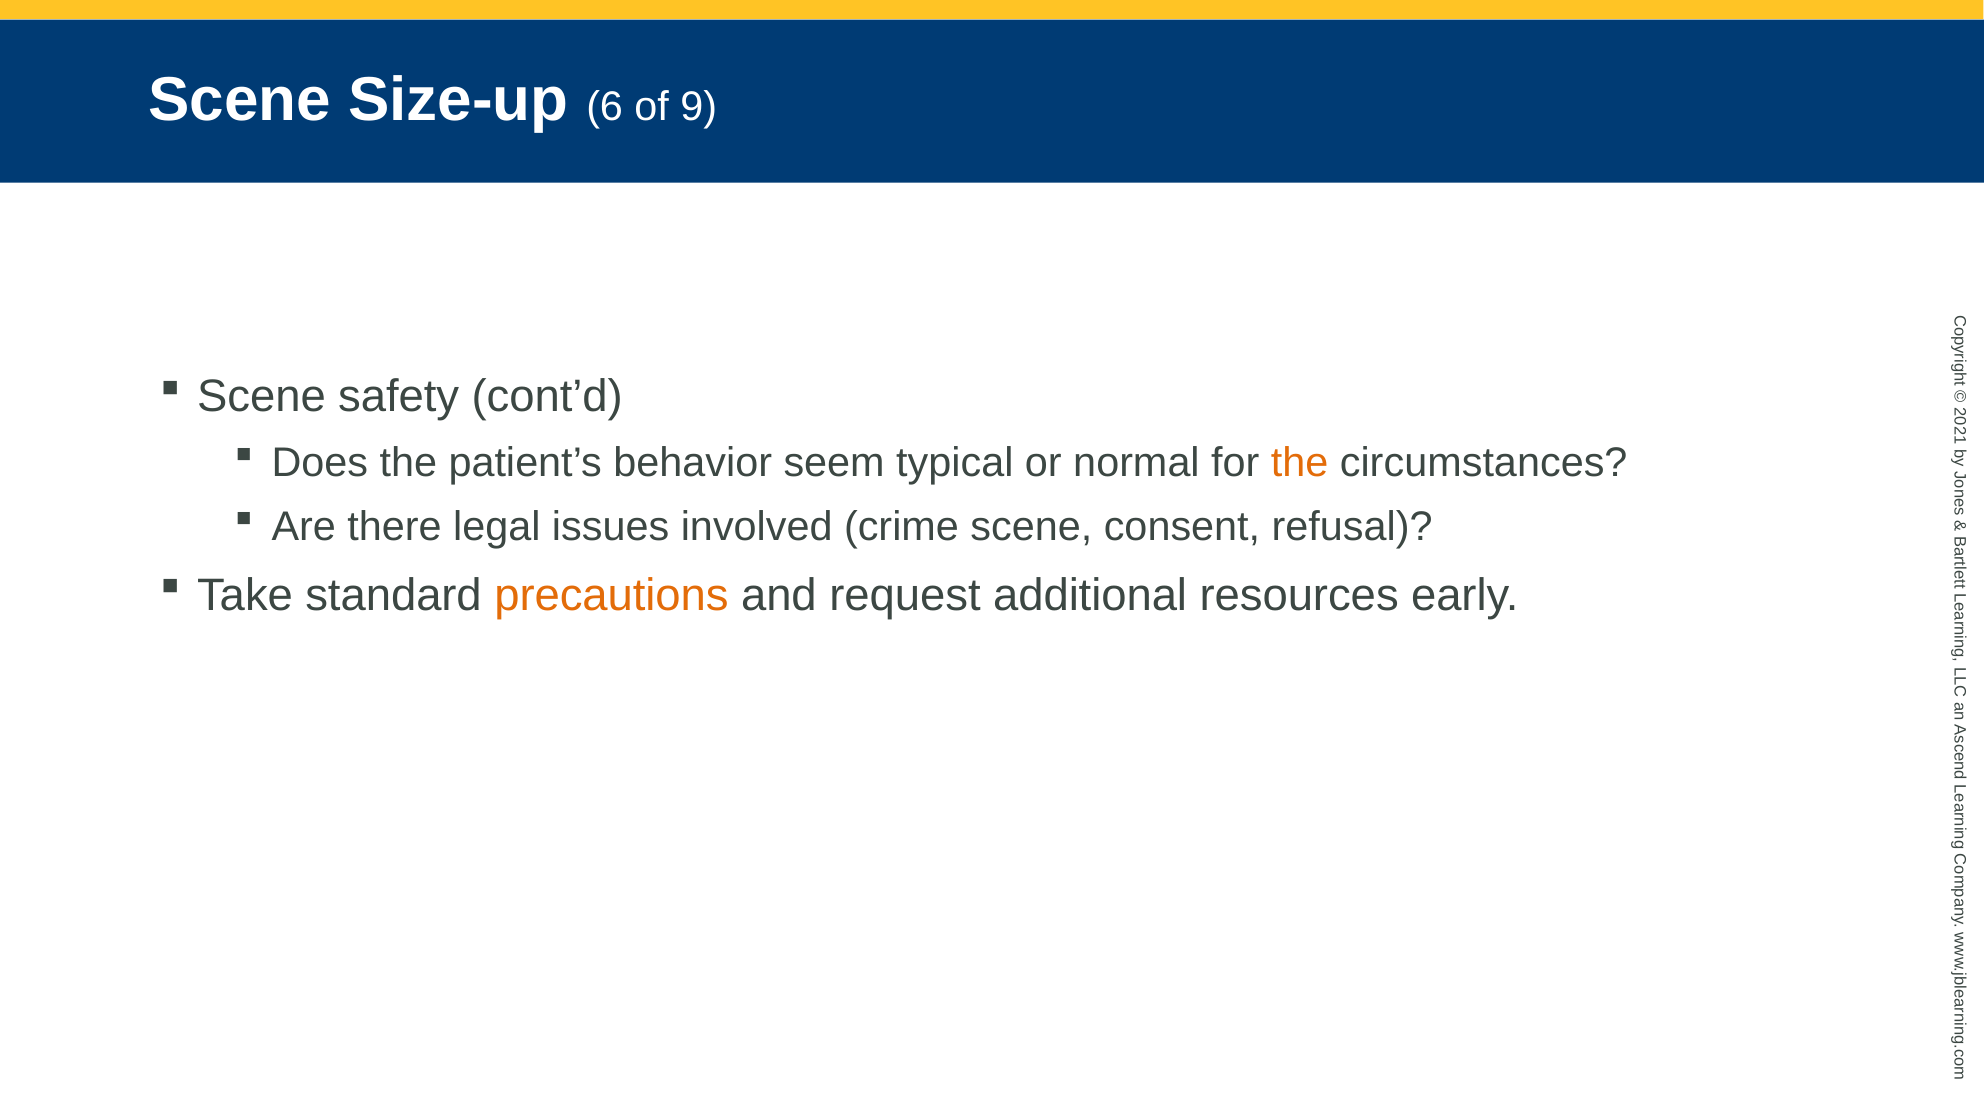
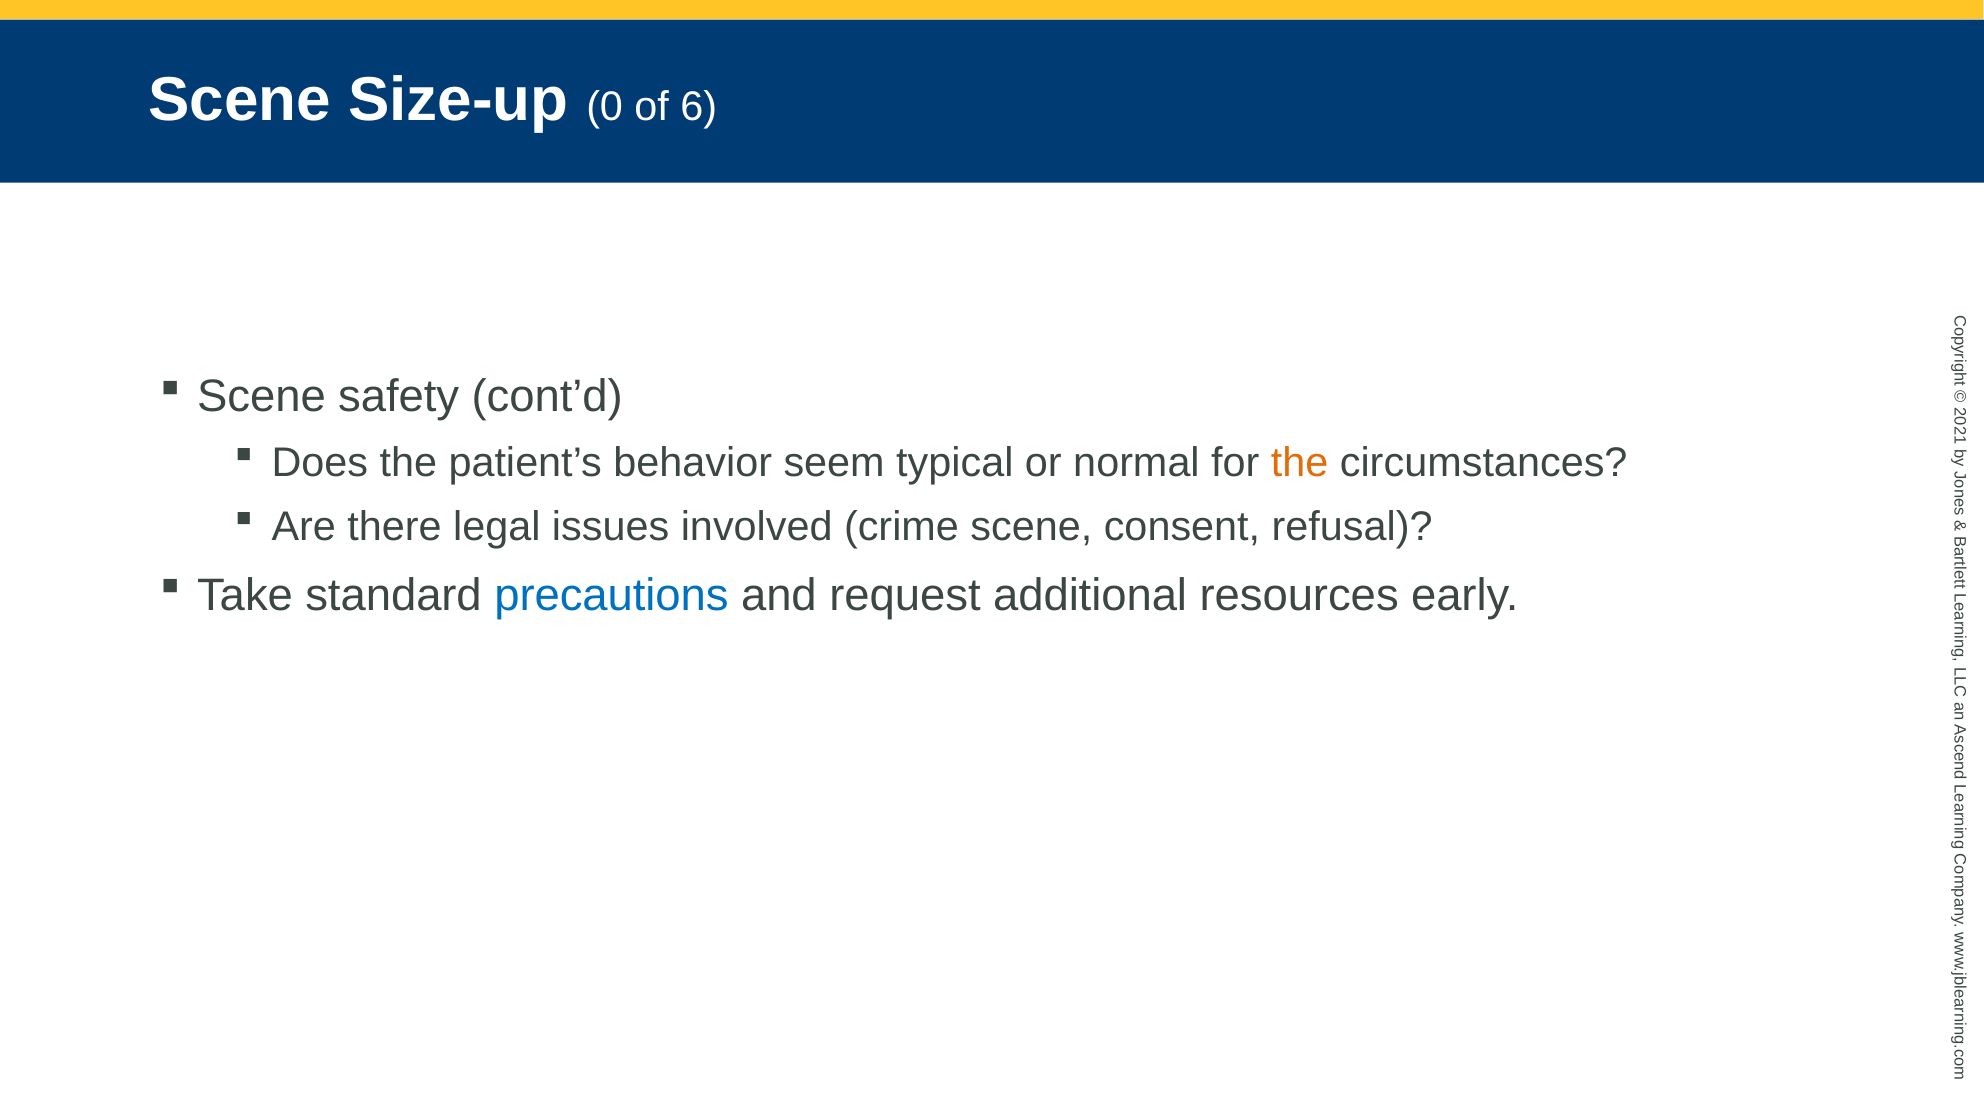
Size-up 6: 6 -> 0
9: 9 -> 6
precautions colour: orange -> blue
